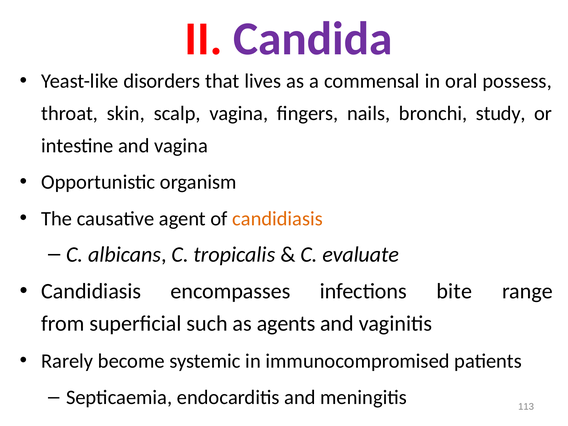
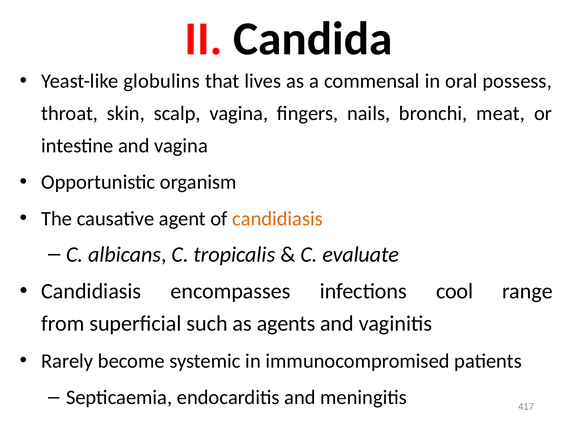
Candida colour: purple -> black
disorders: disorders -> globulins
study: study -> meat
bite: bite -> cool
113: 113 -> 417
